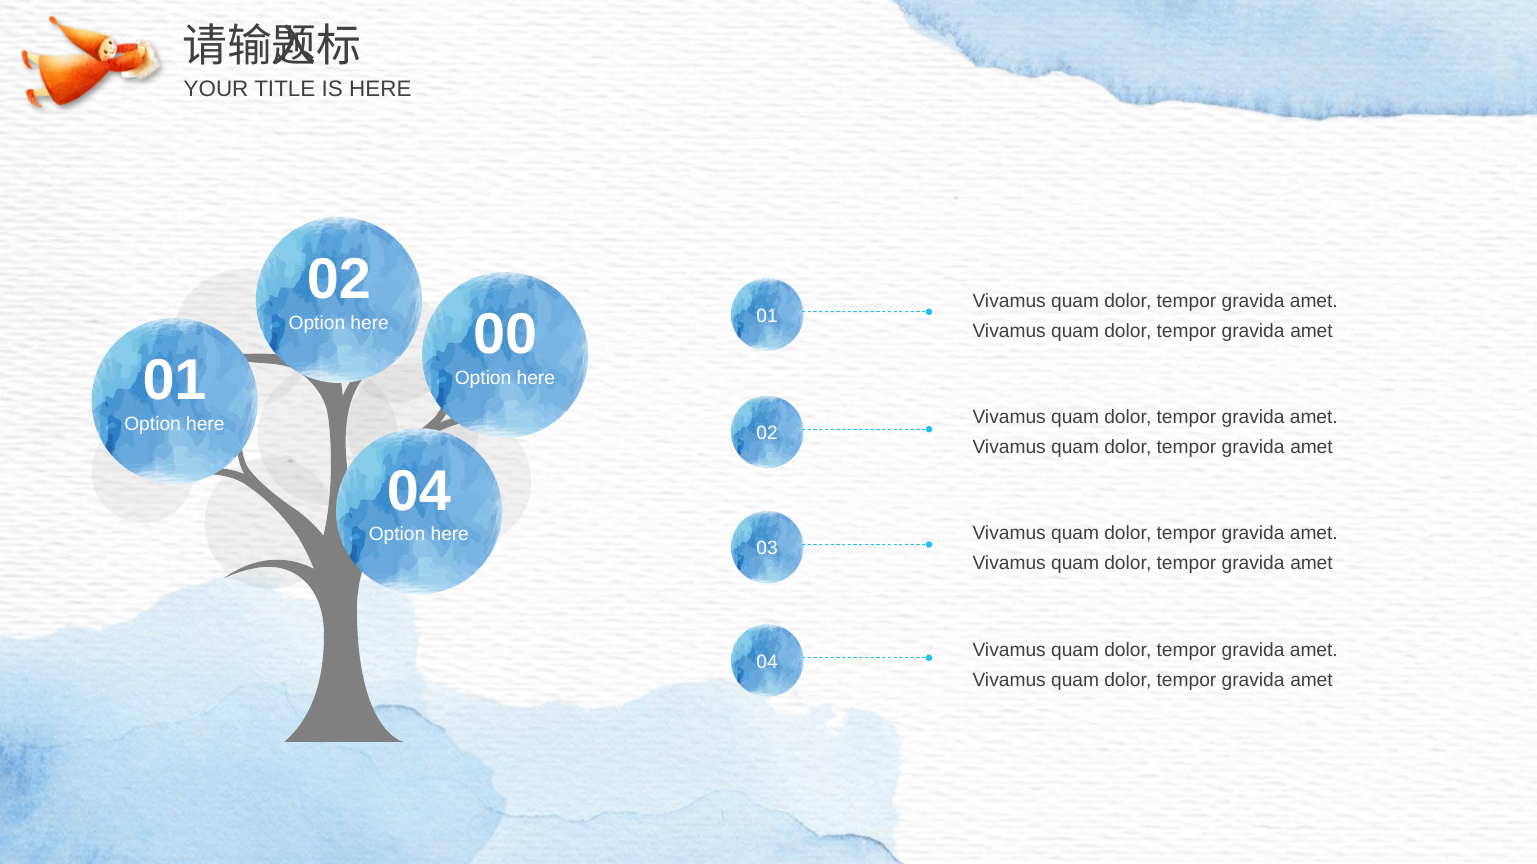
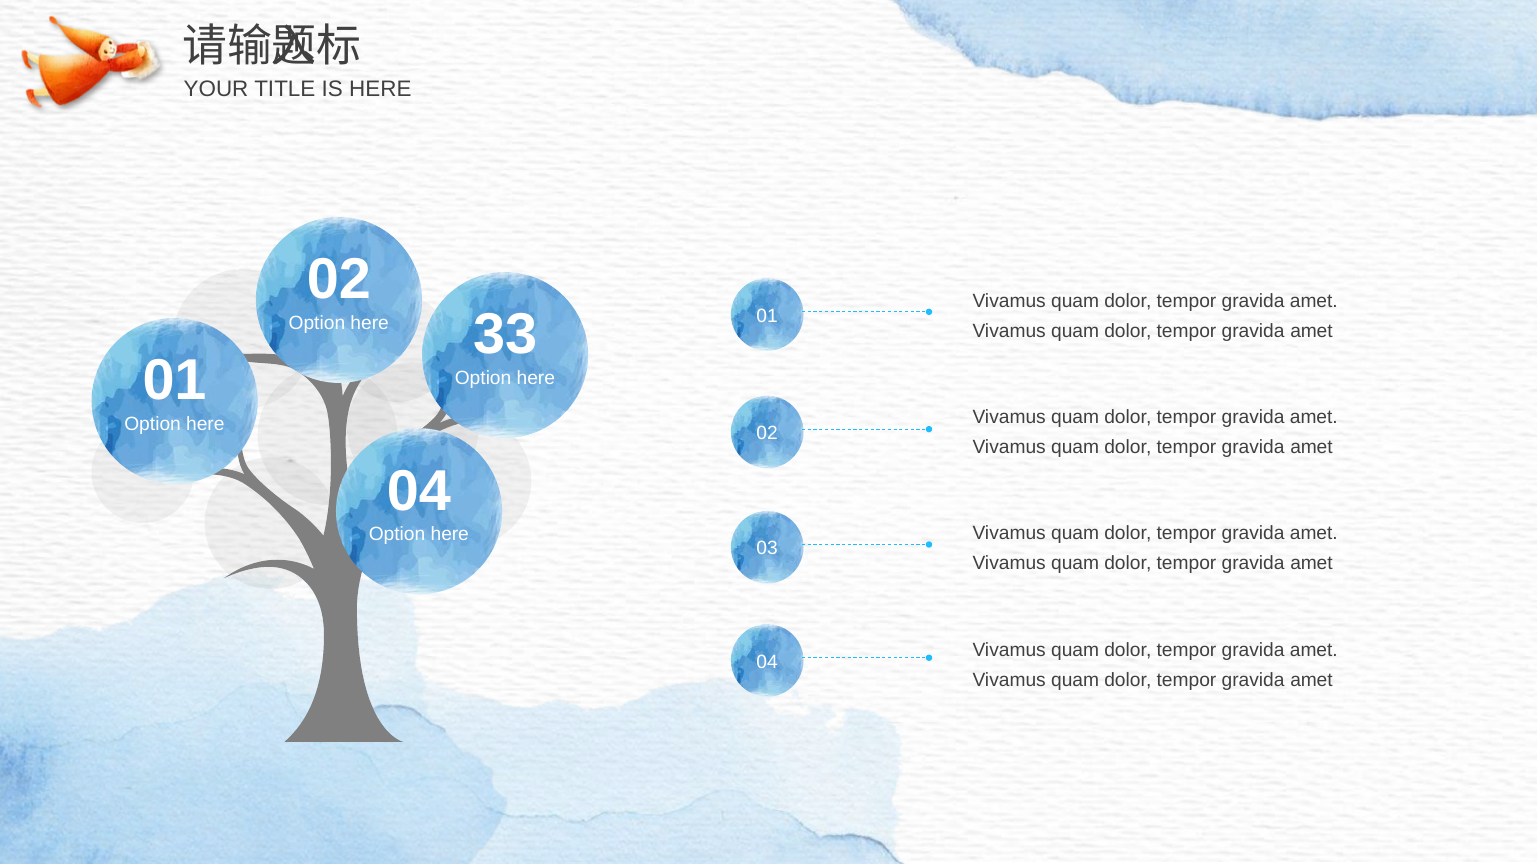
00: 00 -> 33
